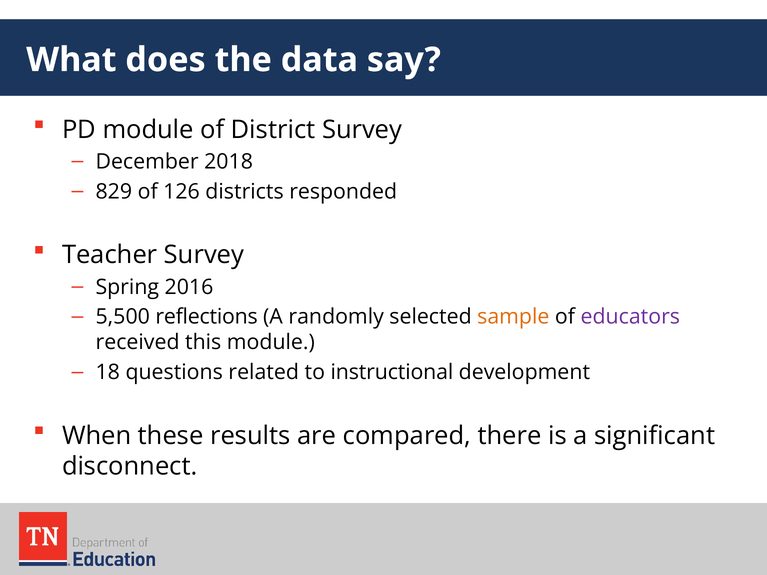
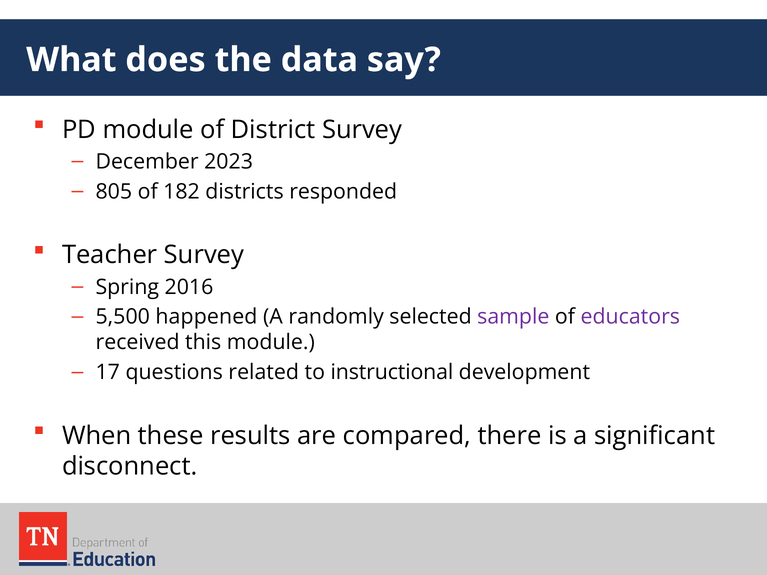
2018: 2018 -> 2023
829: 829 -> 805
126: 126 -> 182
reflections: reflections -> happened
sample colour: orange -> purple
18: 18 -> 17
